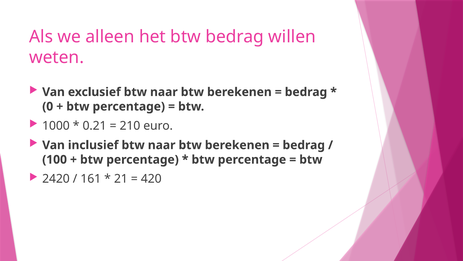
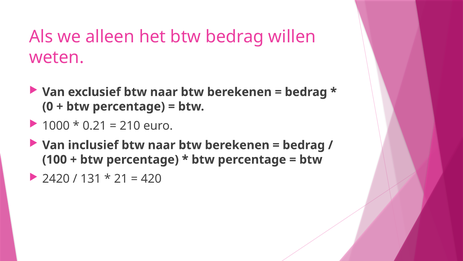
161: 161 -> 131
